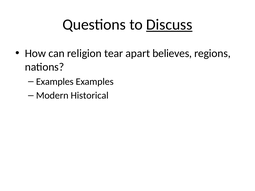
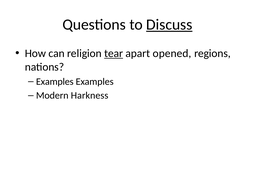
tear underline: none -> present
believes: believes -> opened
Historical: Historical -> Harkness
